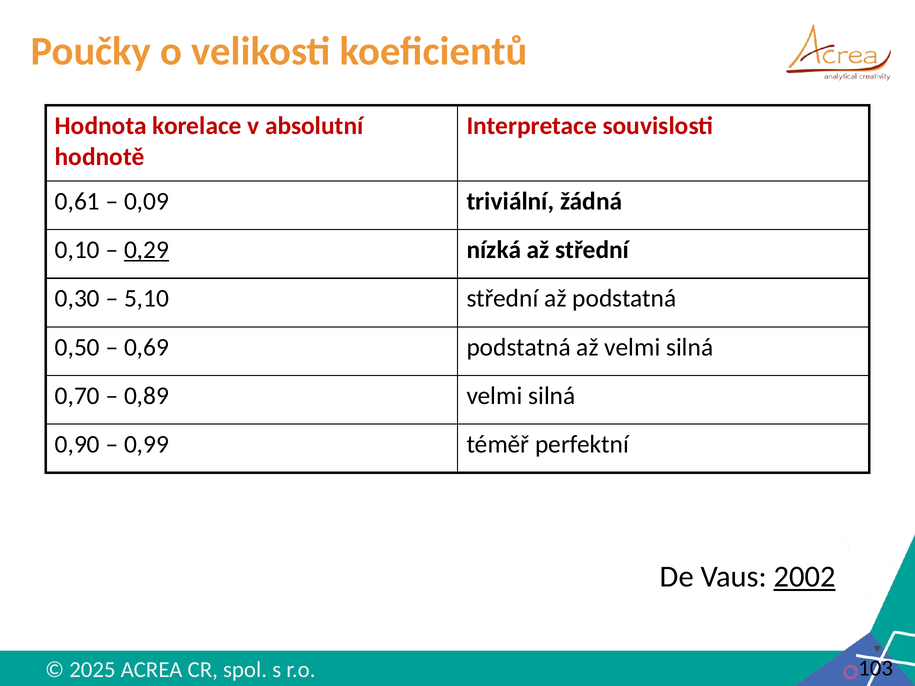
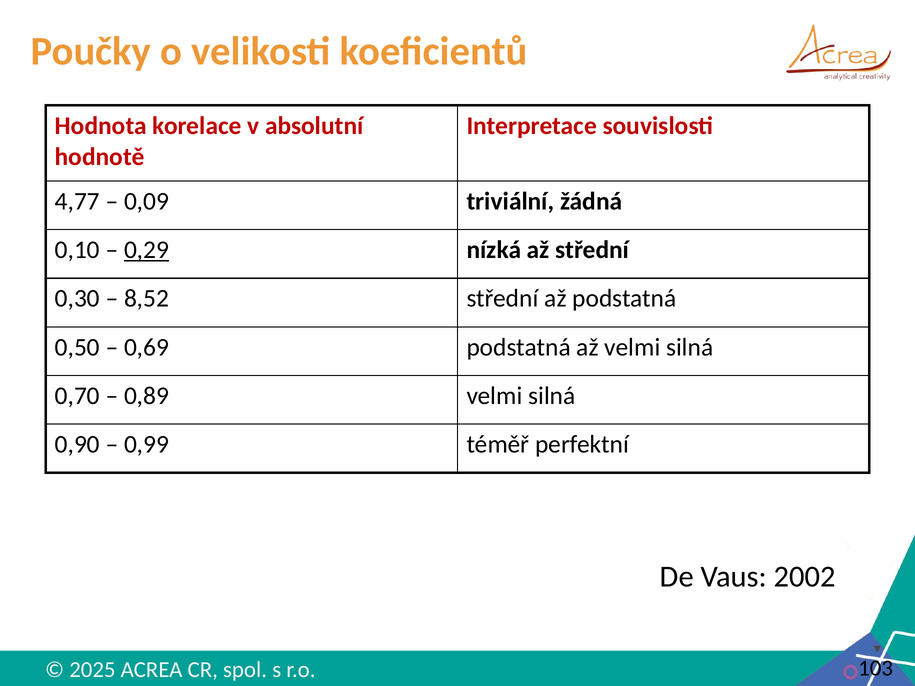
0,61: 0,61 -> 4,77
5,10: 5,10 -> 8,52
2002 underline: present -> none
